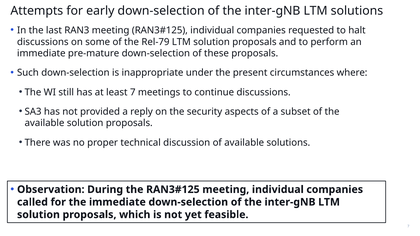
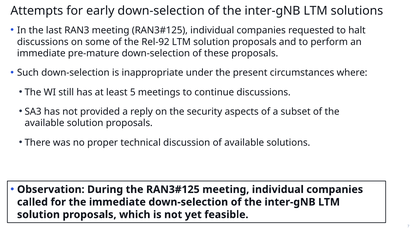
Rel-79: Rel-79 -> Rel-92
least 7: 7 -> 5
